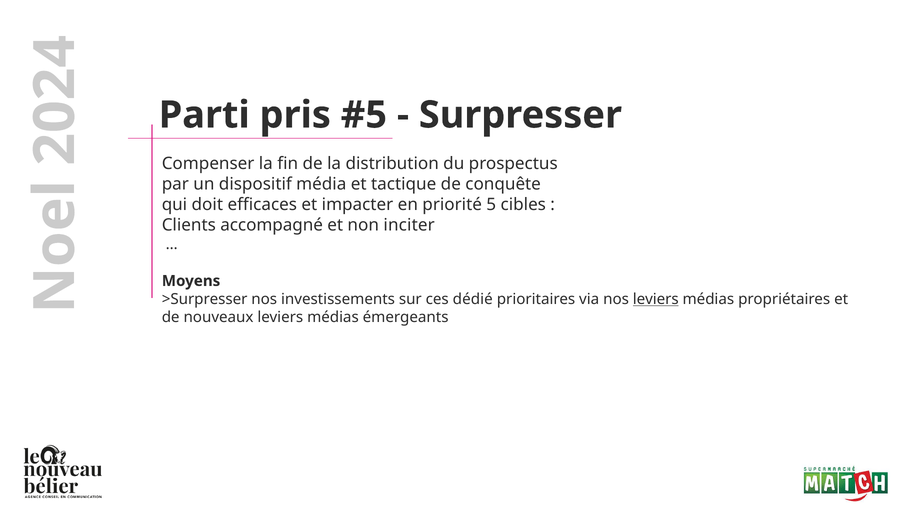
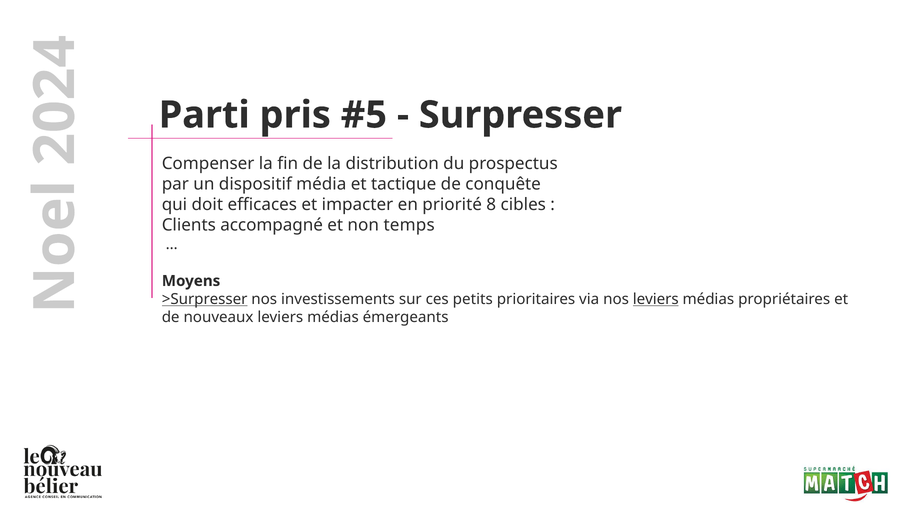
5: 5 -> 8
inciter: inciter -> temps
>Surpresser underline: none -> present
dédié: dédié -> petits
